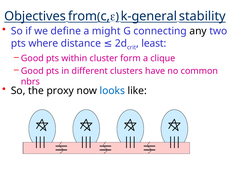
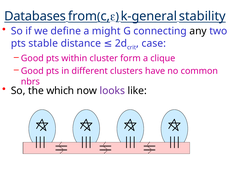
Objectives: Objectives -> Databases
where: where -> stable
least: least -> case
proxy: proxy -> which
looks colour: blue -> purple
